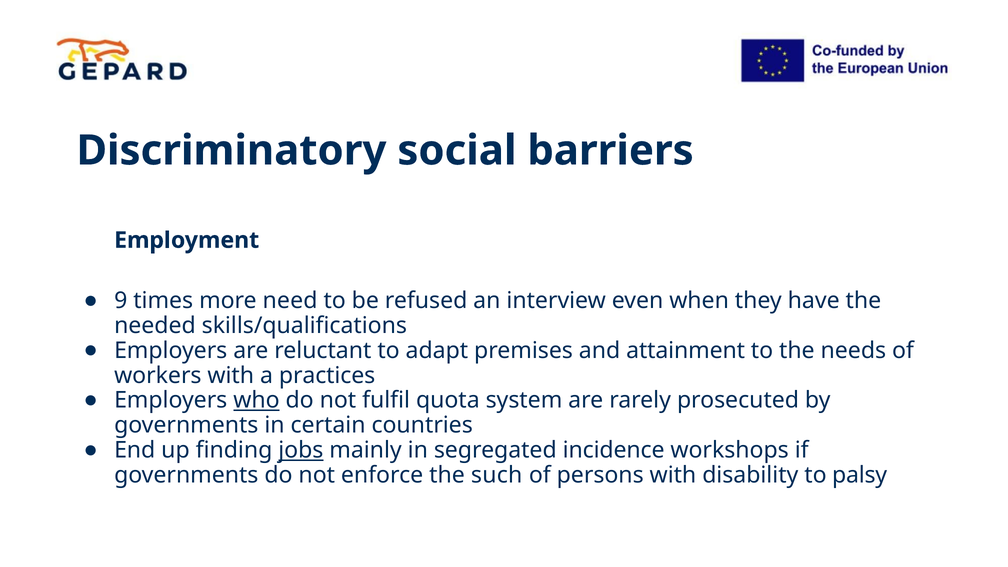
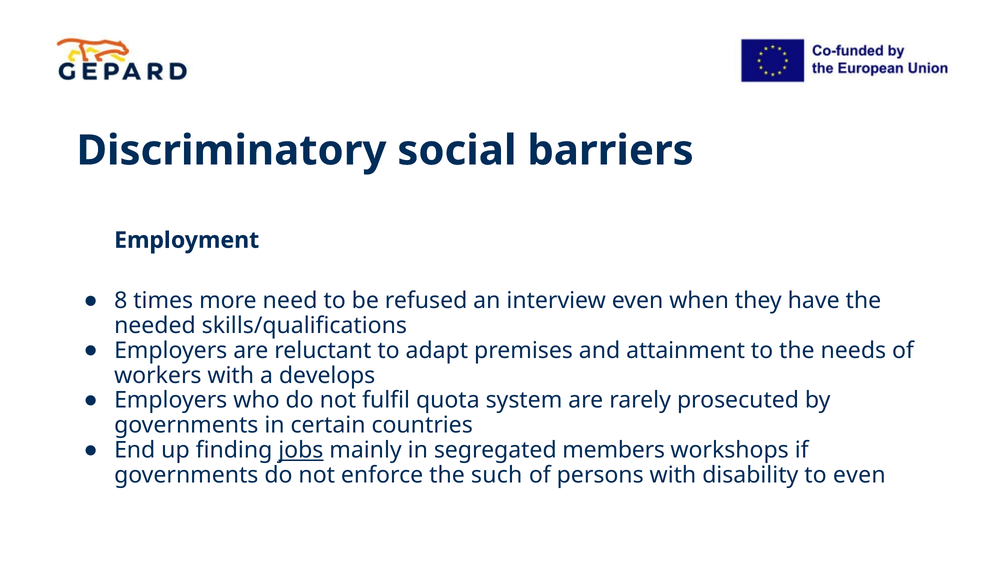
9: 9 -> 8
practices: practices -> develops
who underline: present -> none
incidence: incidence -> members
to palsy: palsy -> even
